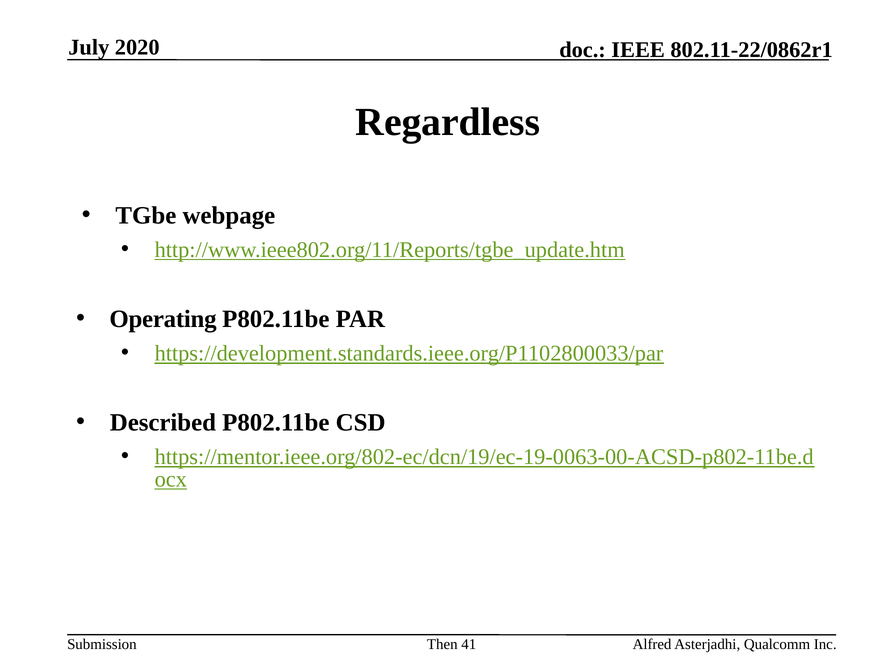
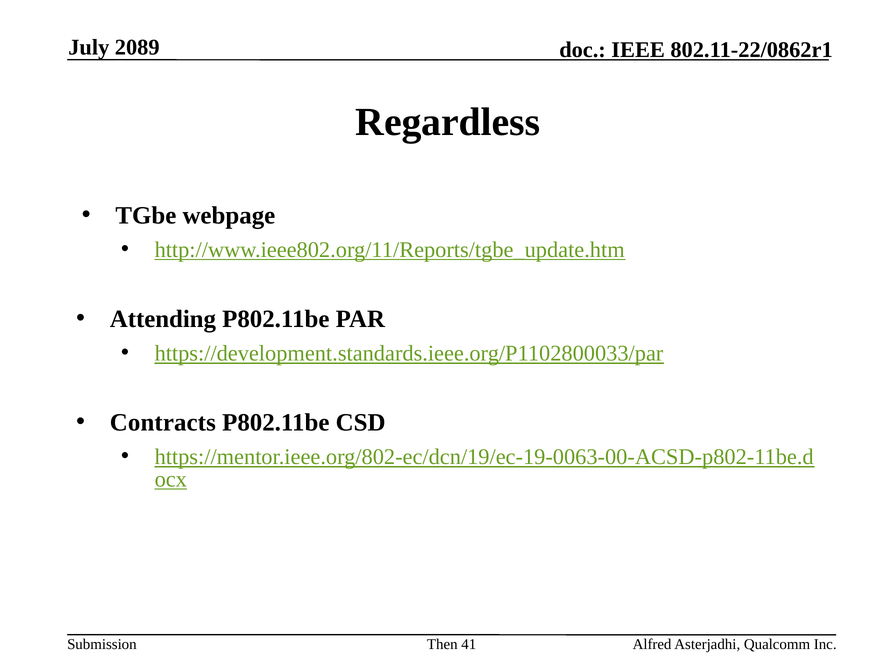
2020: 2020 -> 2089
Operating: Operating -> Attending
Described: Described -> Contracts
